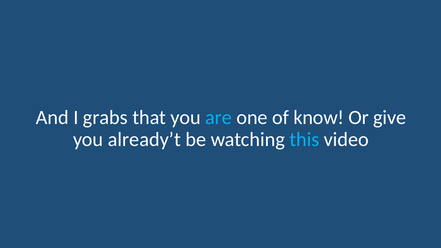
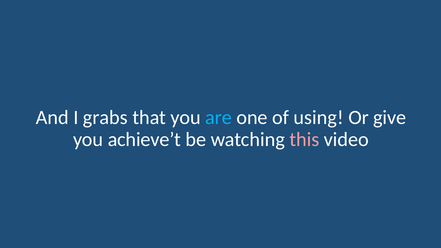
know: know -> using
already’t: already’t -> achieve’t
this colour: light blue -> pink
